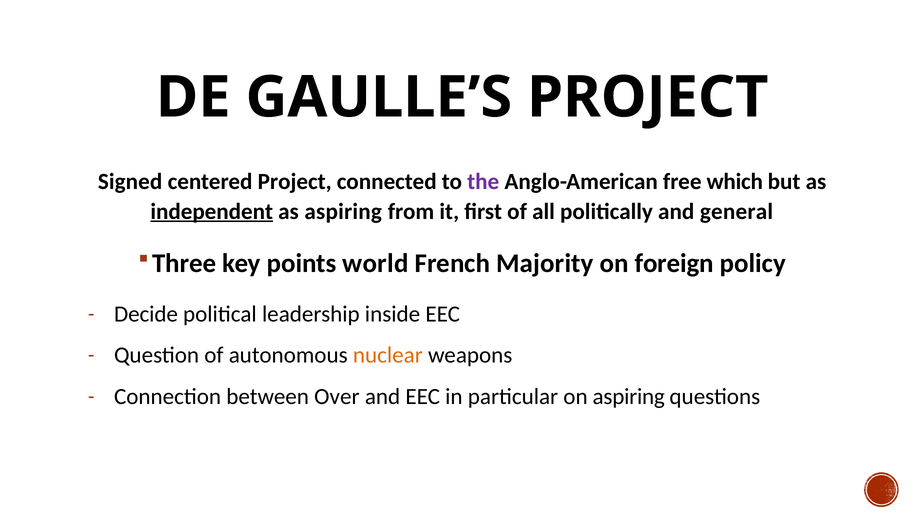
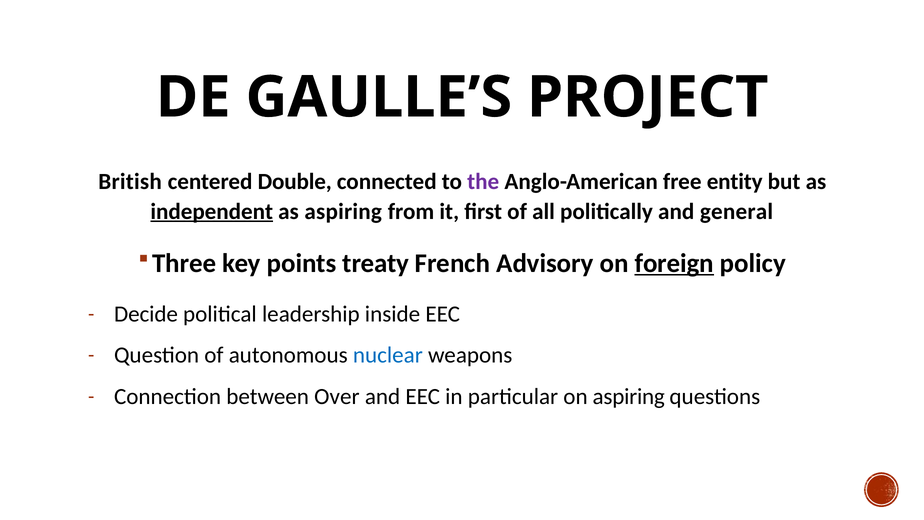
Signed: Signed -> British
centered Project: Project -> Double
which: which -> entity
world: world -> treaty
Majority: Majority -> Advisory
foreign underline: none -> present
nuclear colour: orange -> blue
